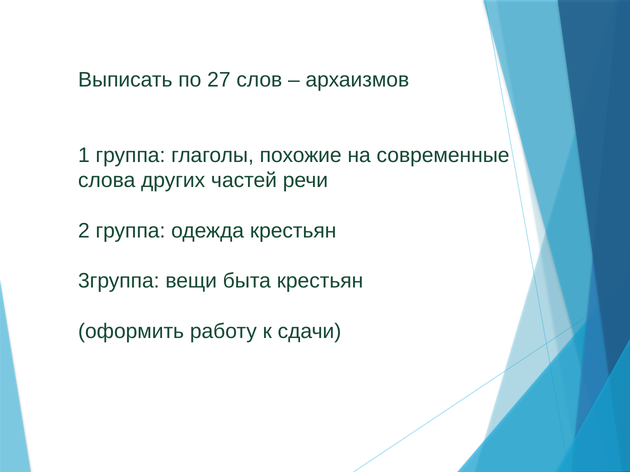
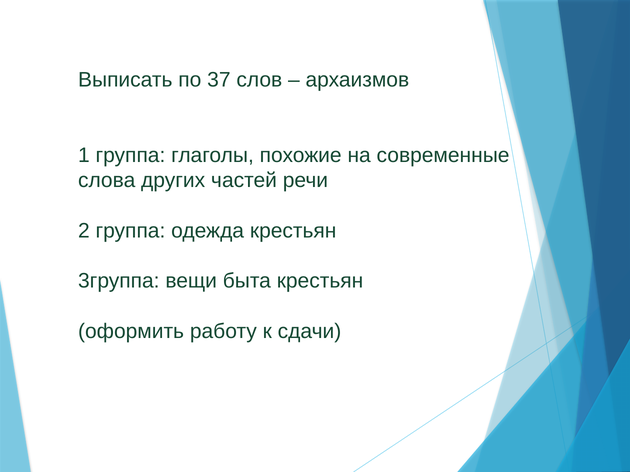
27: 27 -> 37
